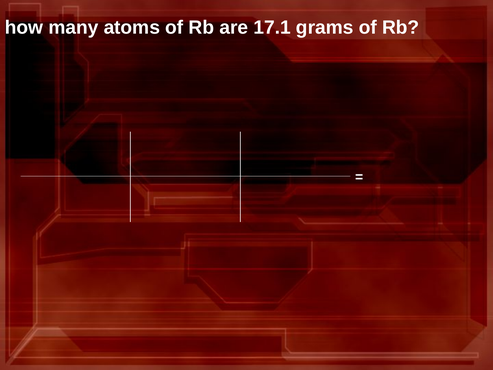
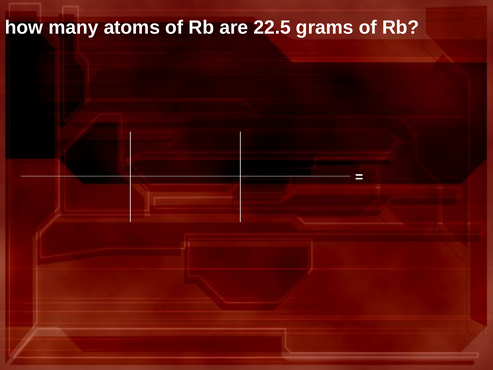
17.1: 17.1 -> 22.5
